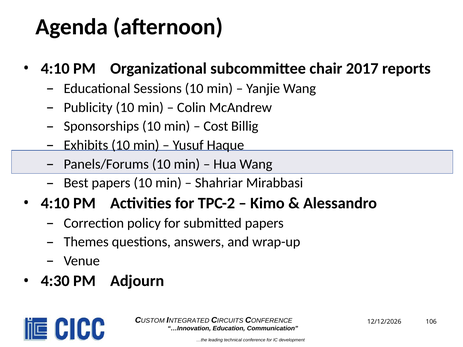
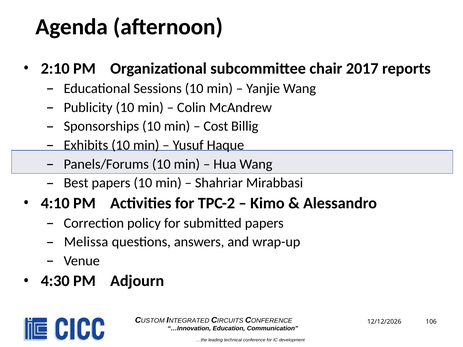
4:10 at (55, 69): 4:10 -> 2:10
Themes: Themes -> Melissa
